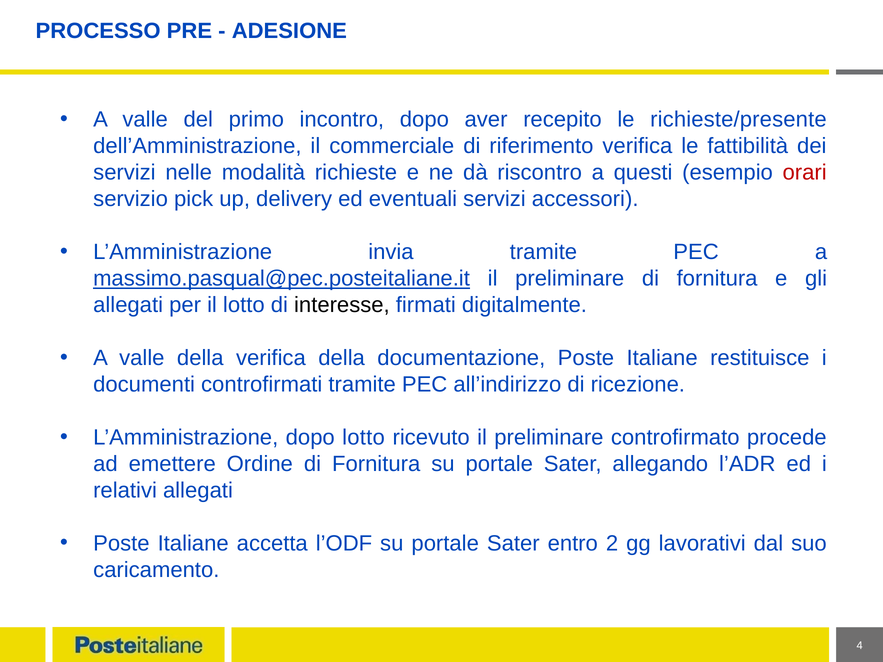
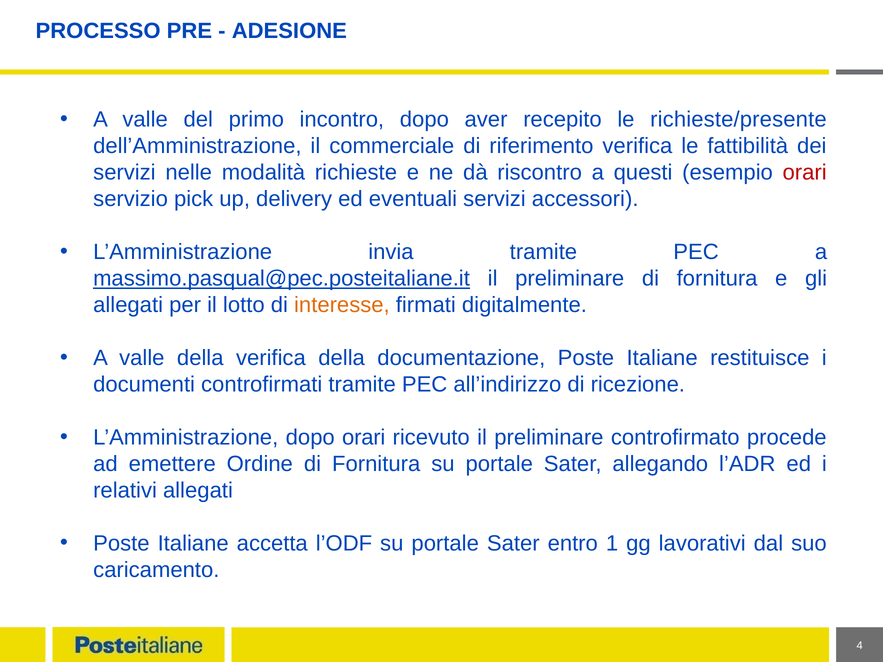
interesse colour: black -> orange
dopo lotto: lotto -> orari
2: 2 -> 1
